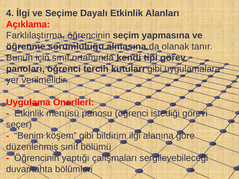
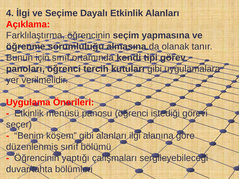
gibi bildirim: bildirim -> alanları
